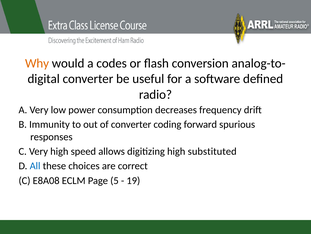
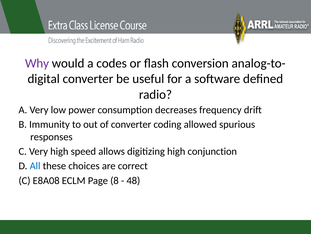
Why colour: orange -> purple
forward: forward -> allowed
substituted: substituted -> conjunction
5: 5 -> 8
19: 19 -> 48
